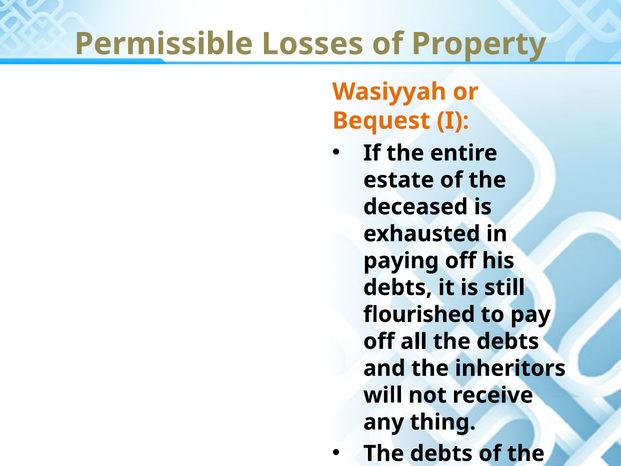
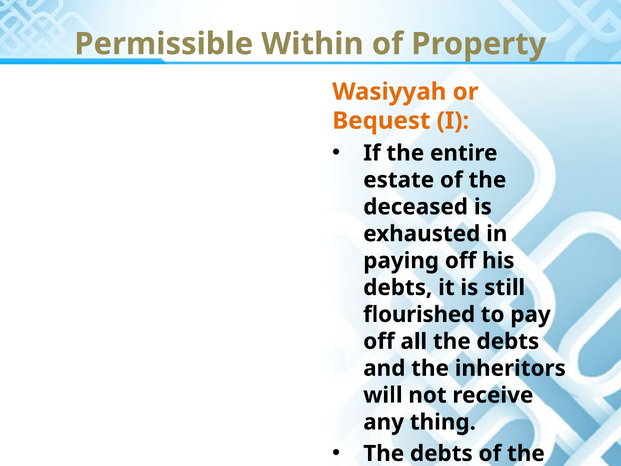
Losses: Losses -> Within
